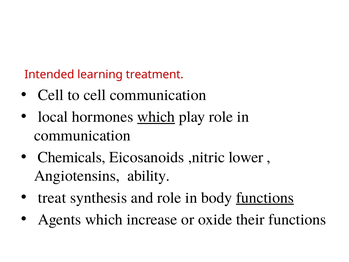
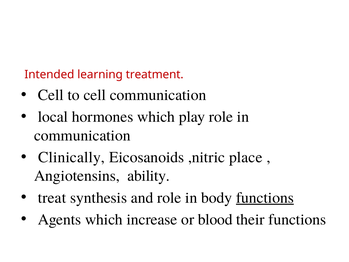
which at (156, 117) underline: present -> none
Chemicals: Chemicals -> Clinically
lower: lower -> place
oxide: oxide -> blood
